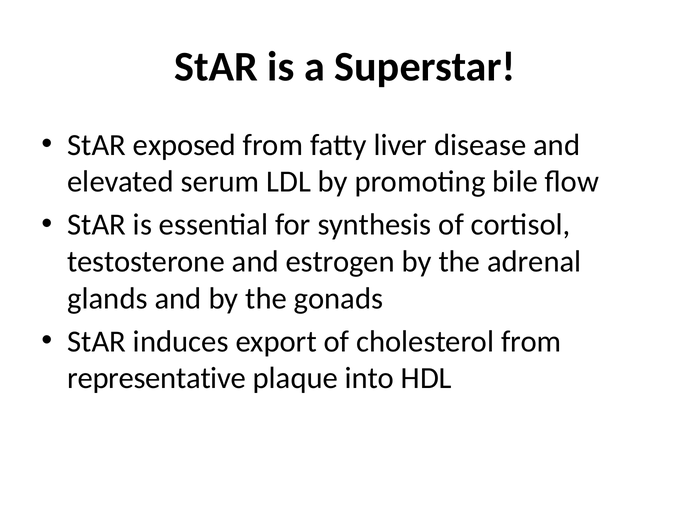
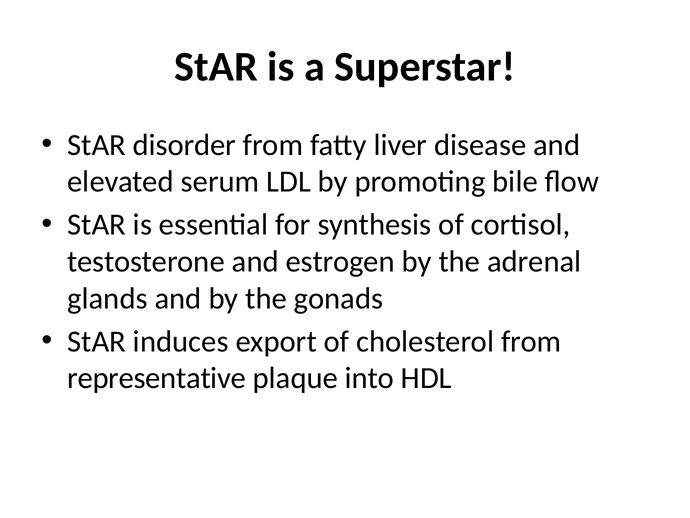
exposed: exposed -> disorder
